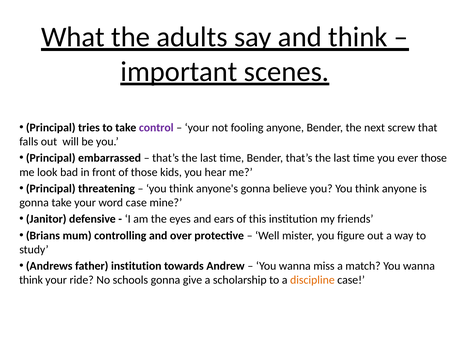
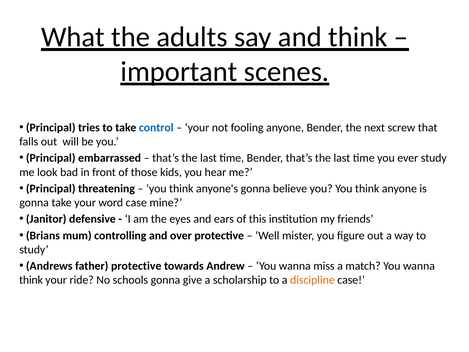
control colour: purple -> blue
ever those: those -> study
father institution: institution -> protective
